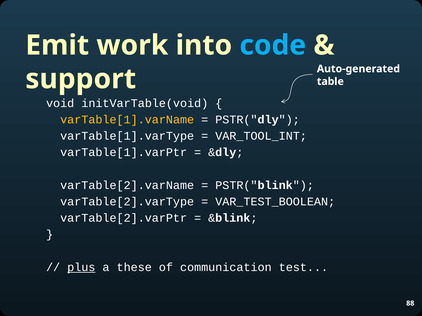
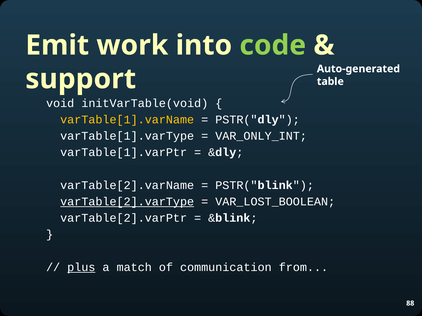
code colour: light blue -> light green
VAR_TOOL_INT: VAR_TOOL_INT -> VAR_ONLY_INT
varTable[2].varType underline: none -> present
VAR_TEST_BOOLEAN: VAR_TEST_BOOLEAN -> VAR_LOST_BOOLEAN
these: these -> match
test: test -> from
